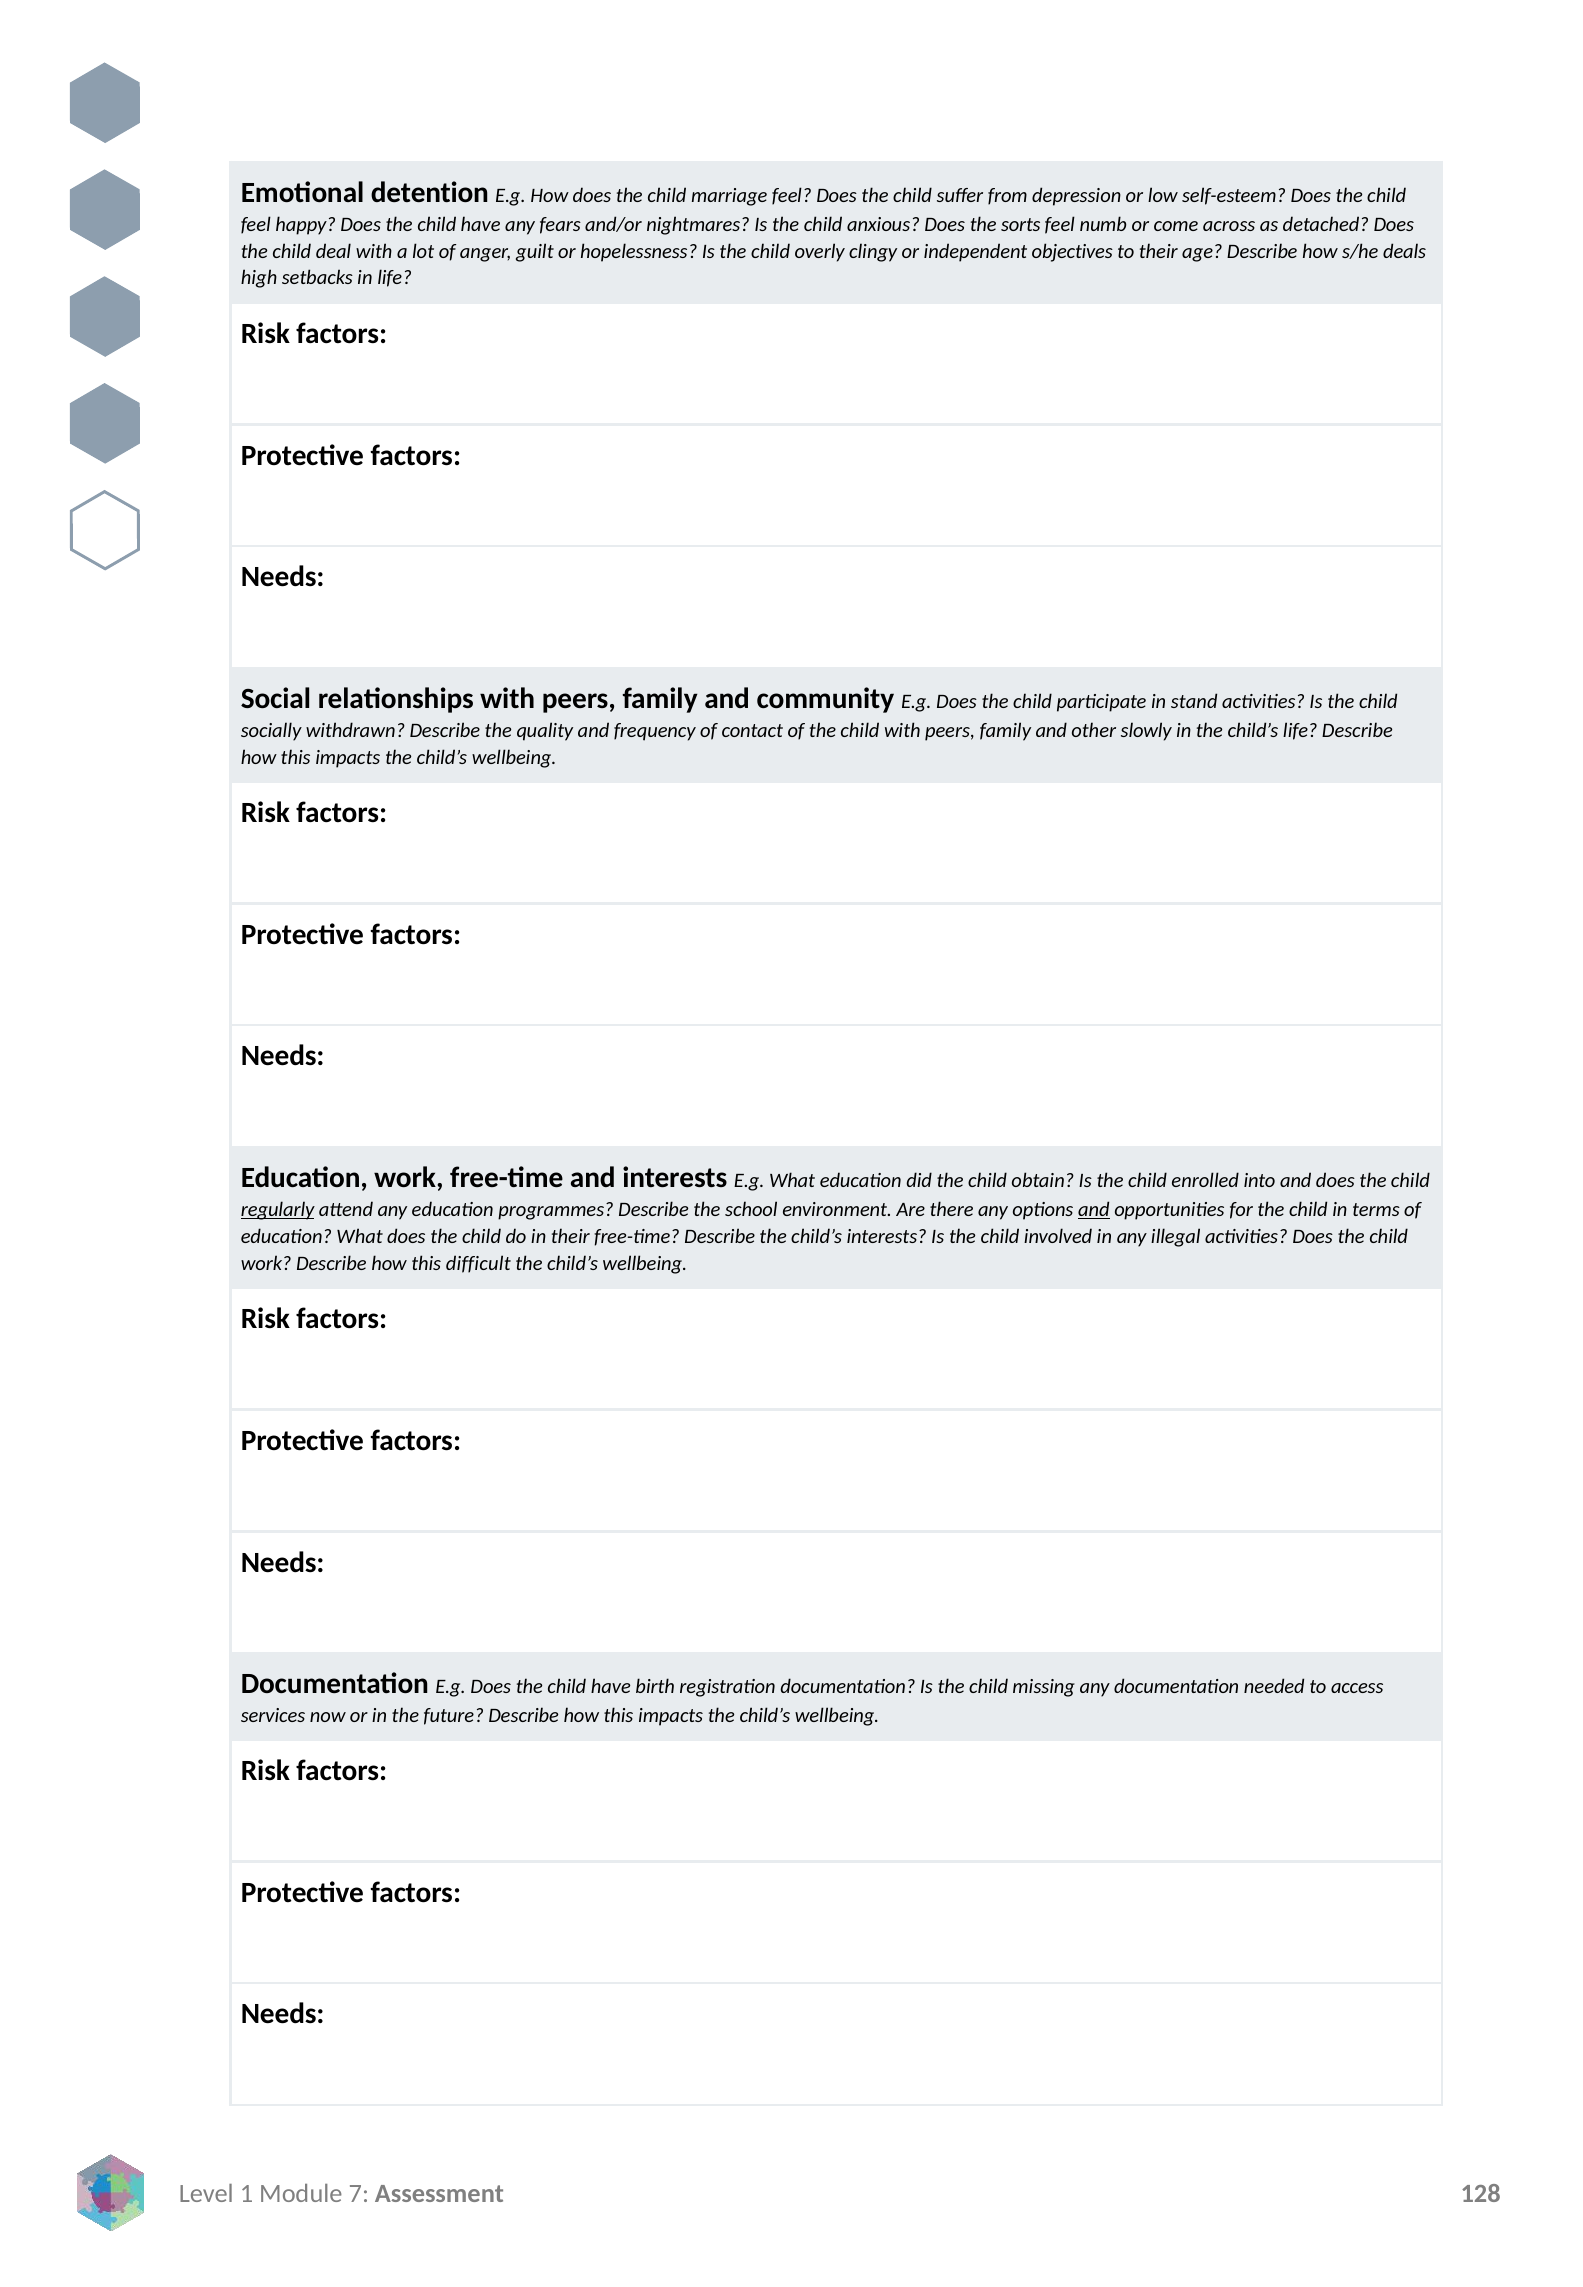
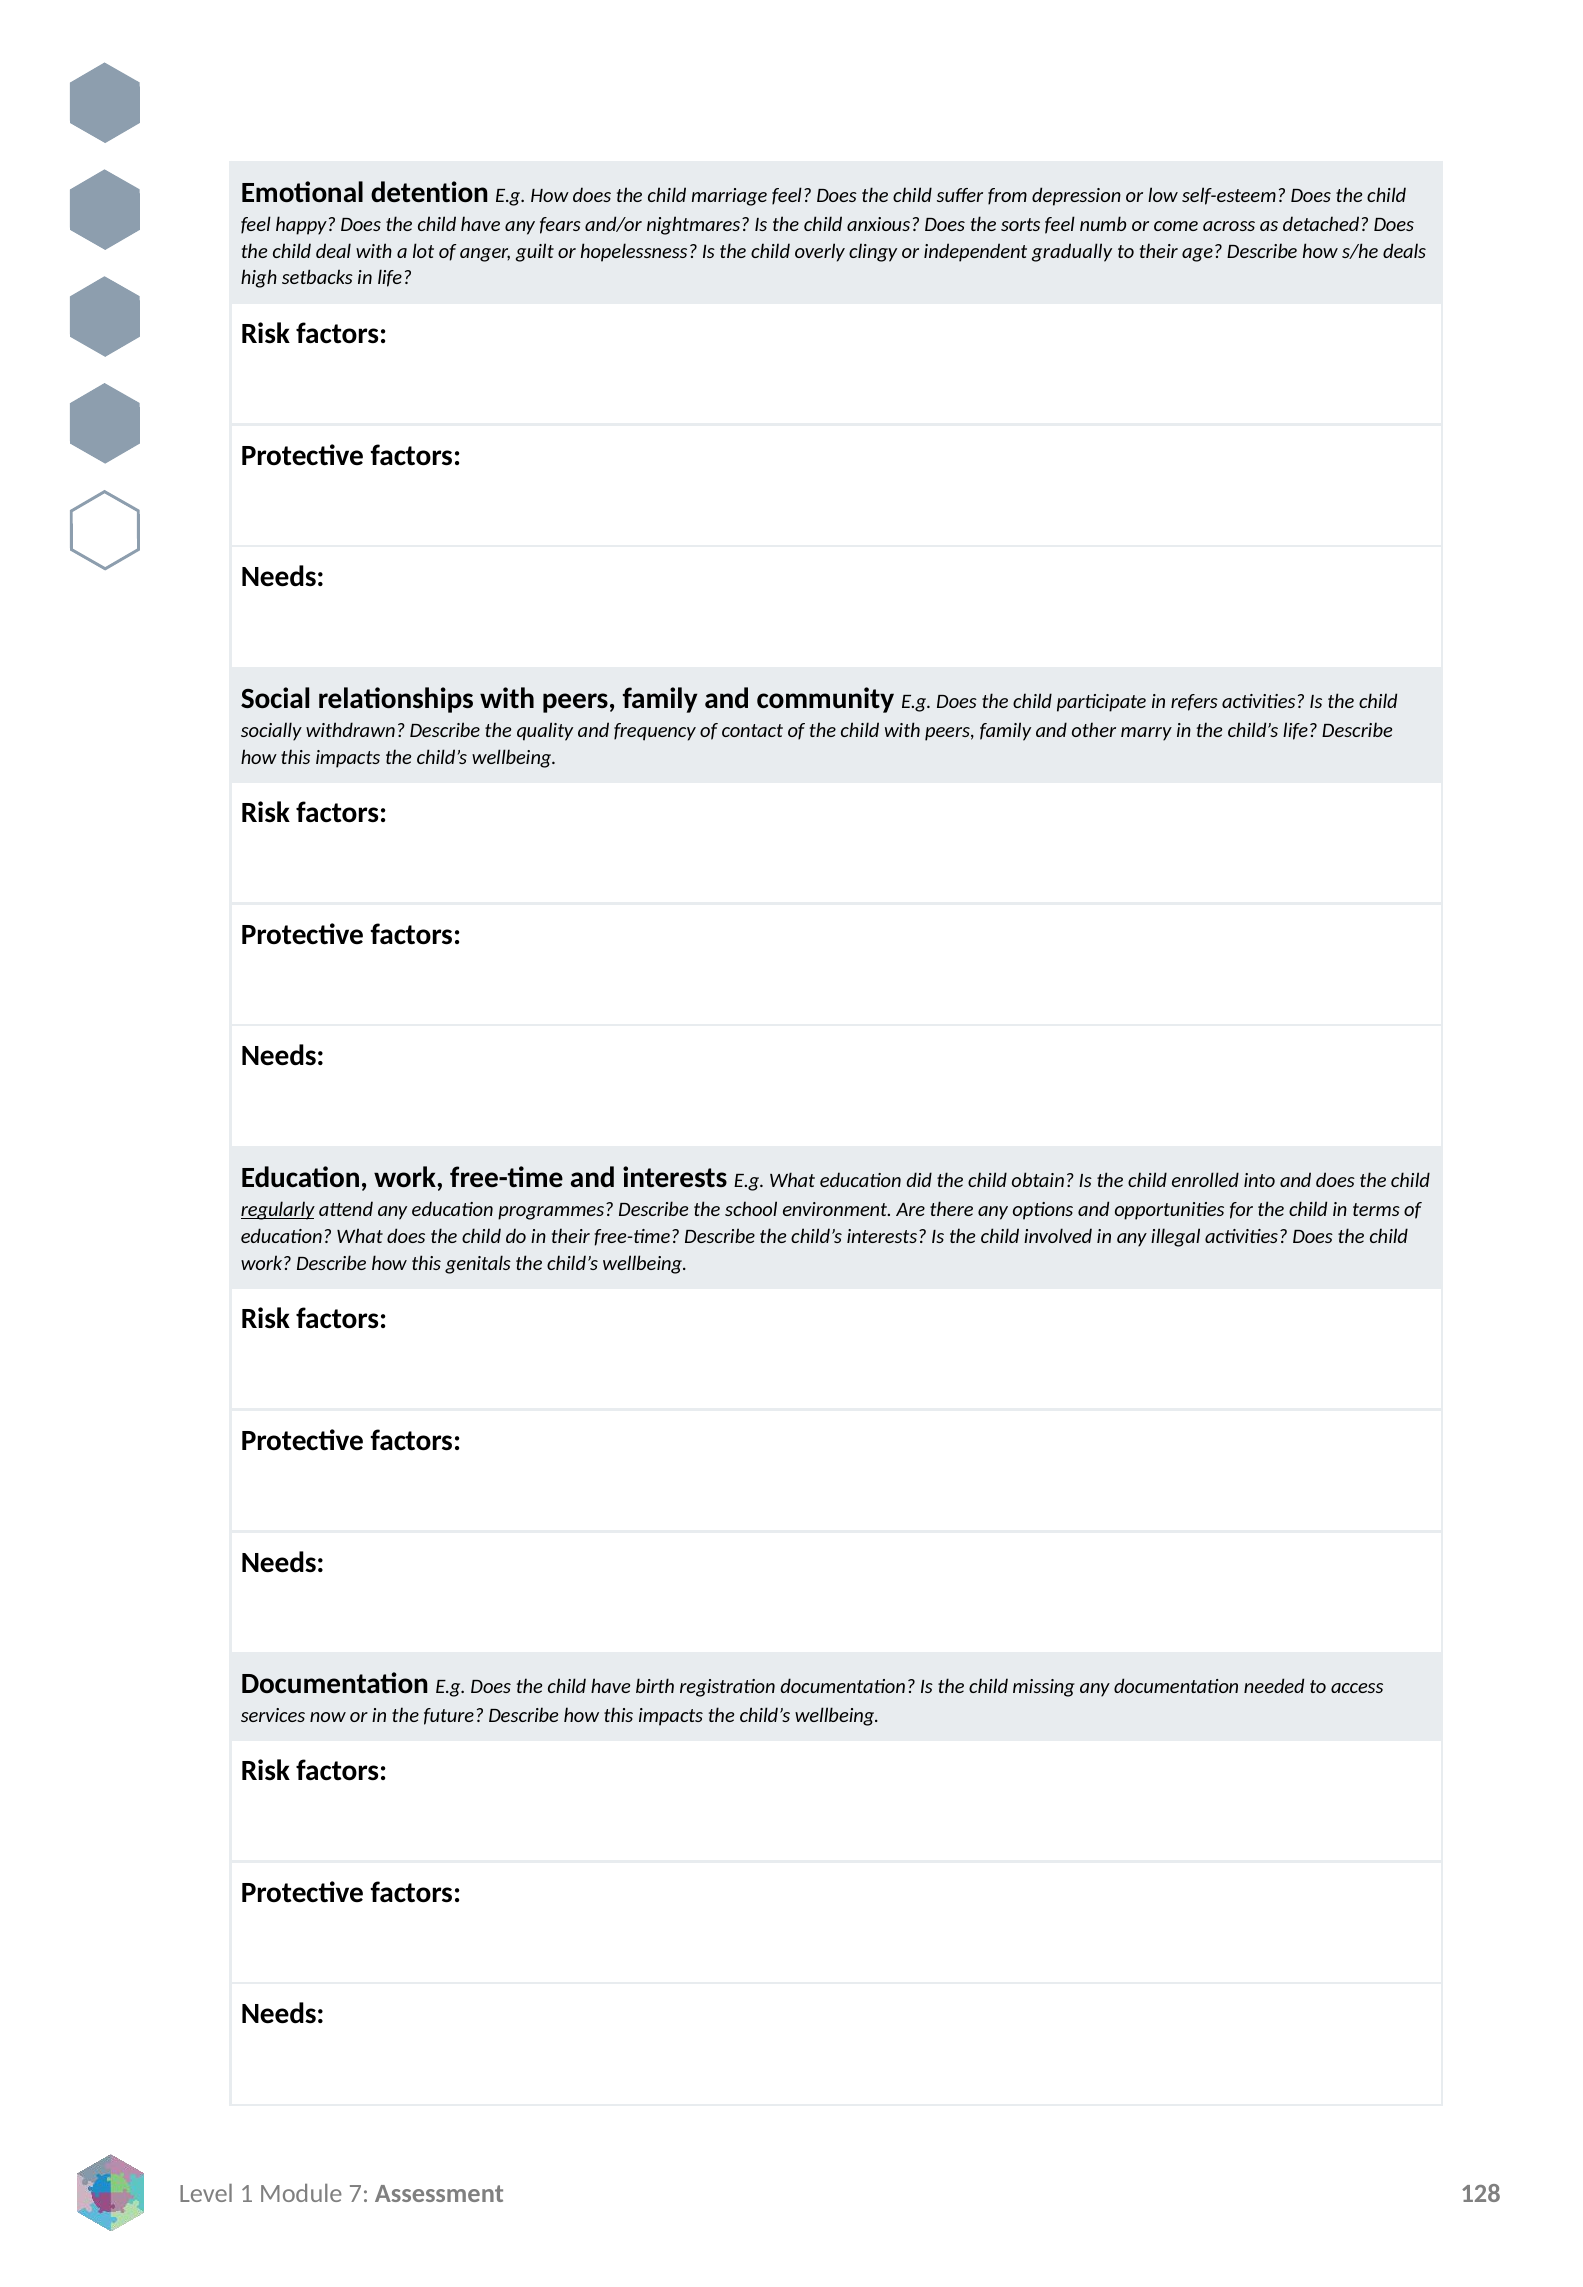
objectives: objectives -> gradually
stand: stand -> refers
slowly: slowly -> marry
and at (1094, 1210) underline: present -> none
difficult: difficult -> genitals
